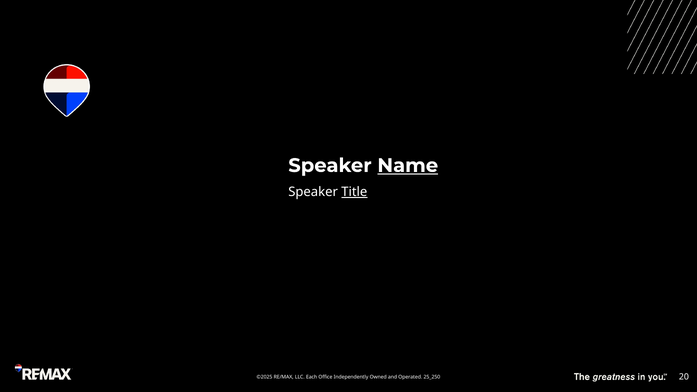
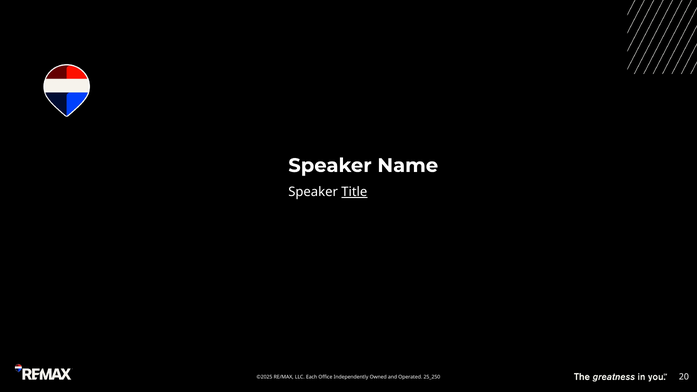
Name underline: present -> none
